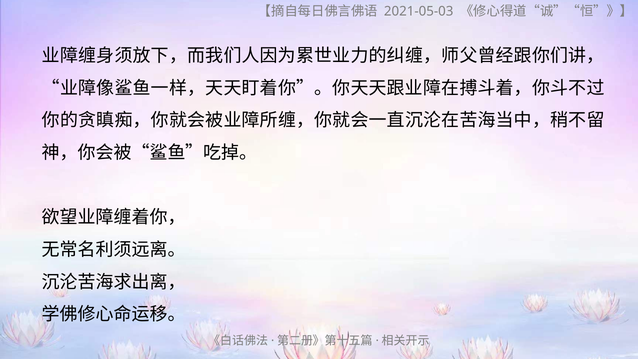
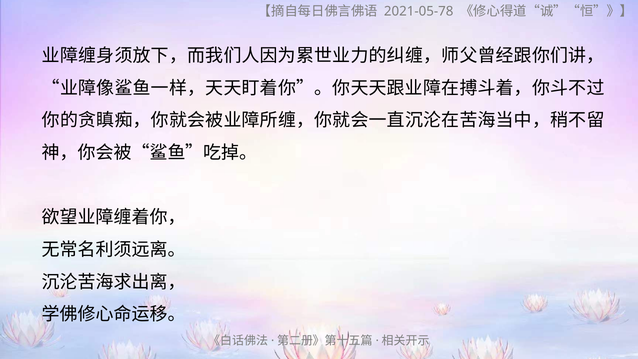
2021-05-03: 2021-05-03 -> 2021-05-78
